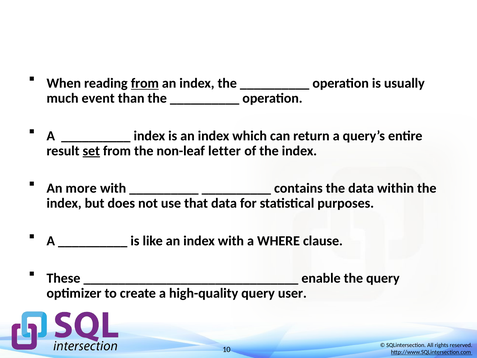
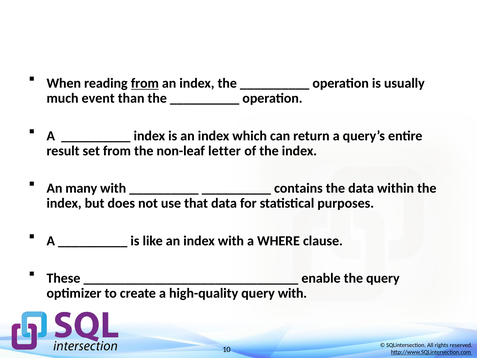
set underline: present -> none
more: more -> many
query user: user -> with
